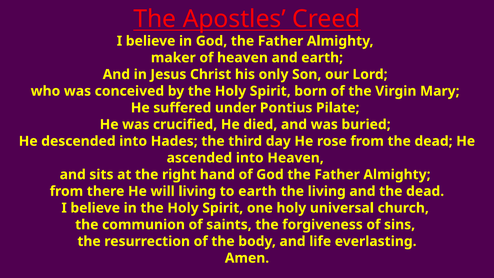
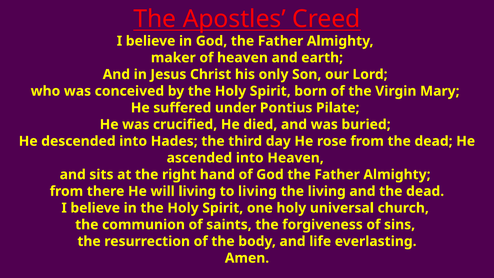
to earth: earth -> living
